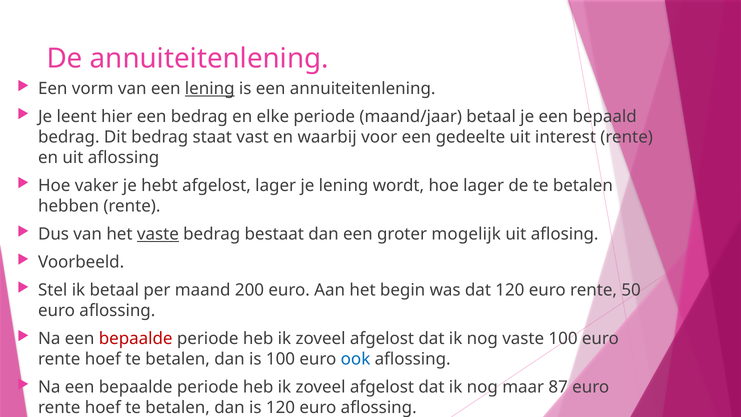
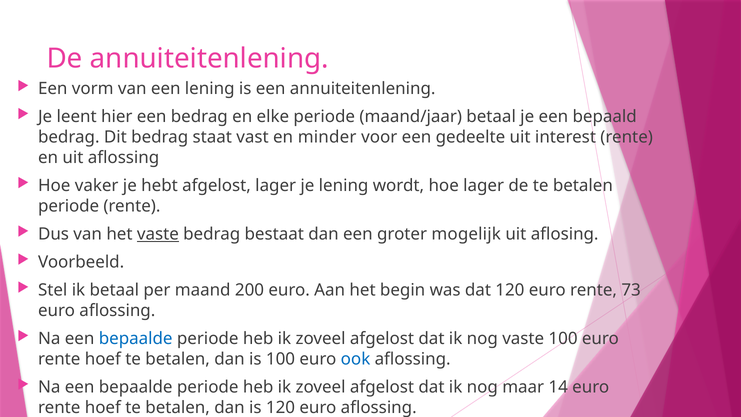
lening at (210, 89) underline: present -> none
waarbij: waarbij -> minder
hebben at (69, 206): hebben -> periode
50: 50 -> 73
bepaalde at (136, 339) colour: red -> blue
87: 87 -> 14
